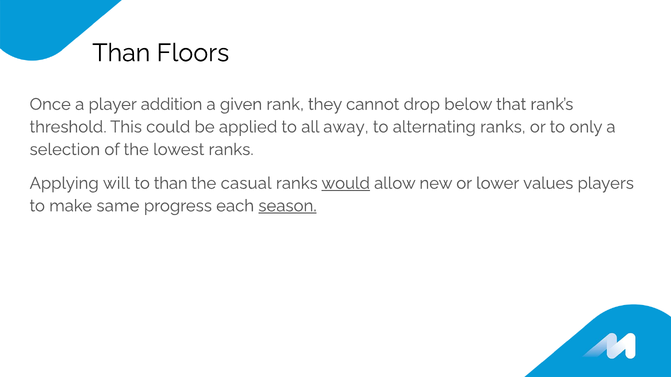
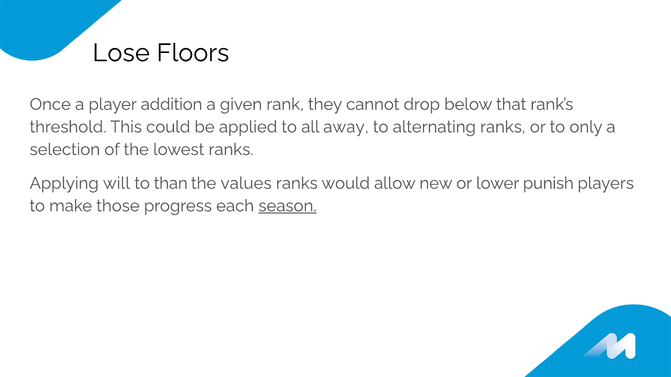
Than at (121, 53): Than -> Lose
casual: casual -> values
would underline: present -> none
values: values -> punish
same: same -> those
